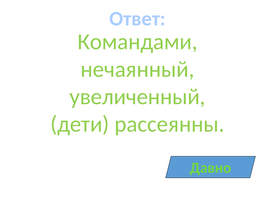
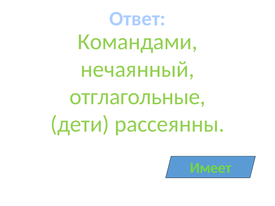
увеличенный: увеличенный -> отглагольные
Давно: Давно -> Имеет
